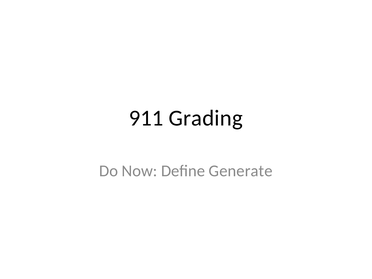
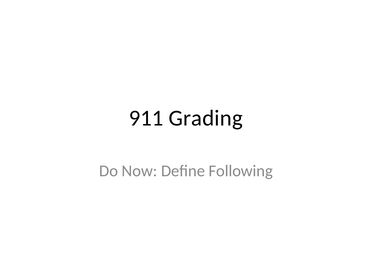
Generate: Generate -> Following
